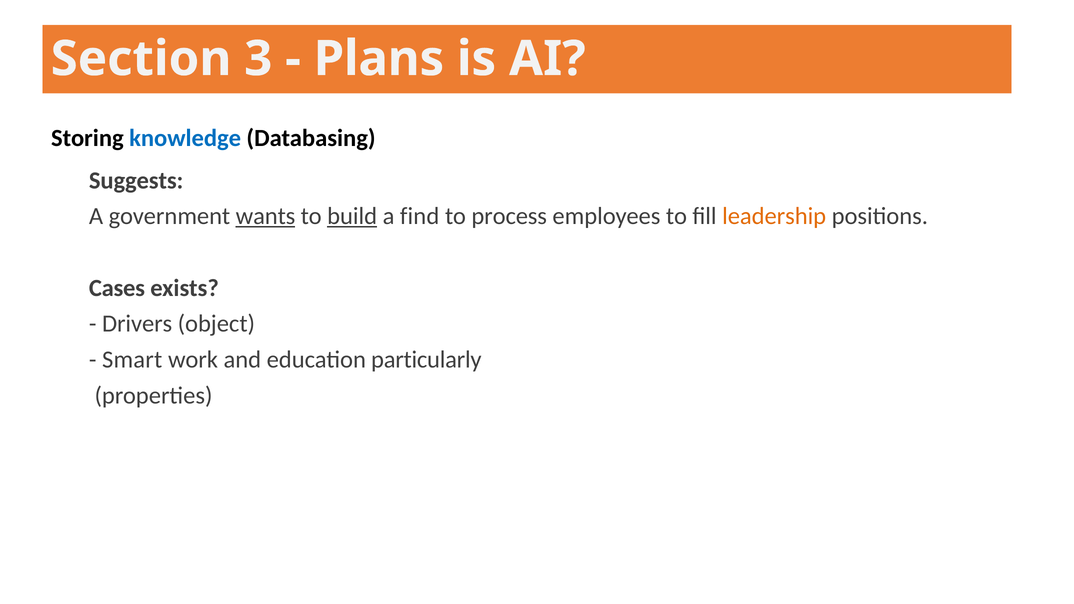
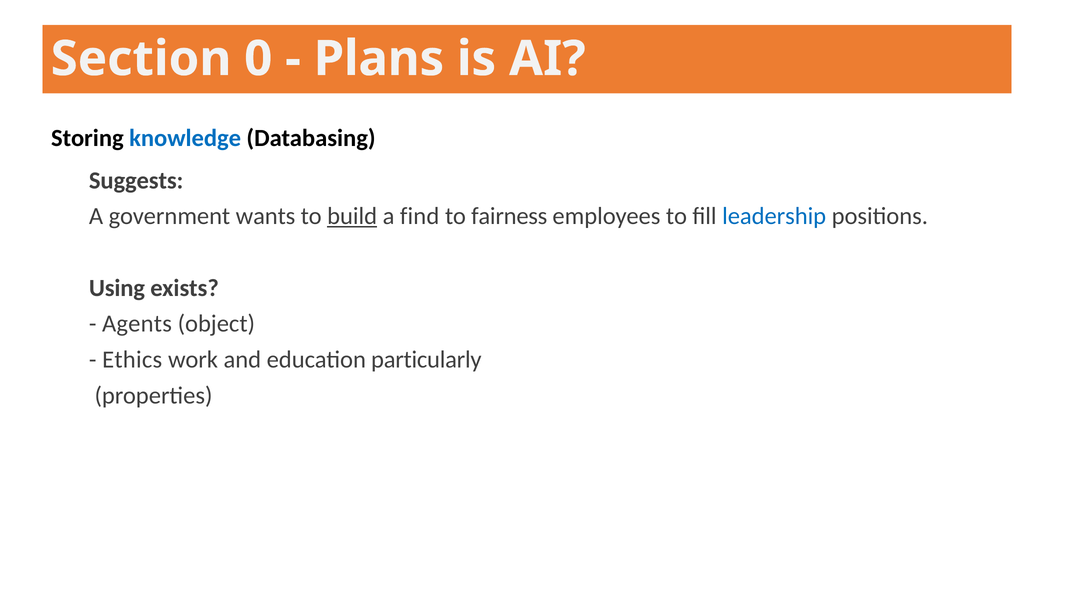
3: 3 -> 0
wants underline: present -> none
process: process -> fairness
leadership colour: orange -> blue
Cases: Cases -> Using
Drivers: Drivers -> Agents
Smart: Smart -> Ethics
